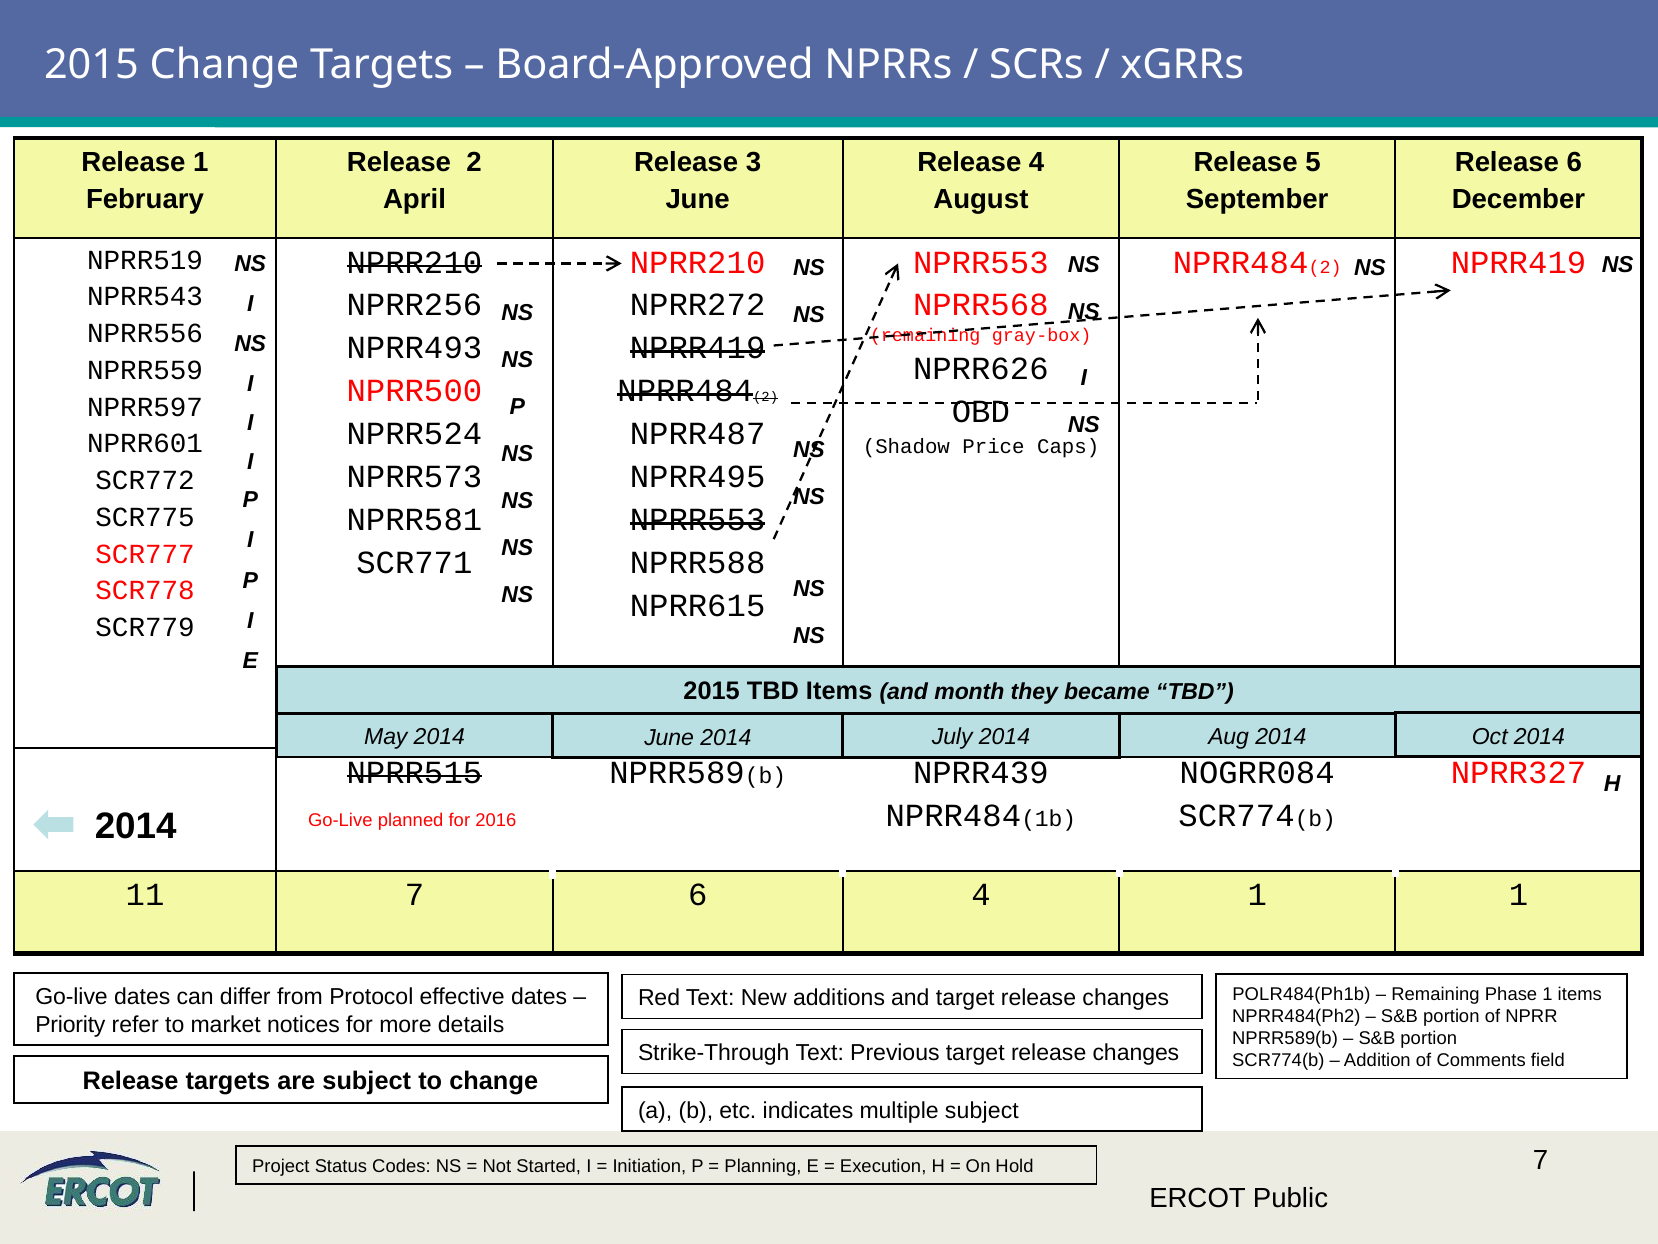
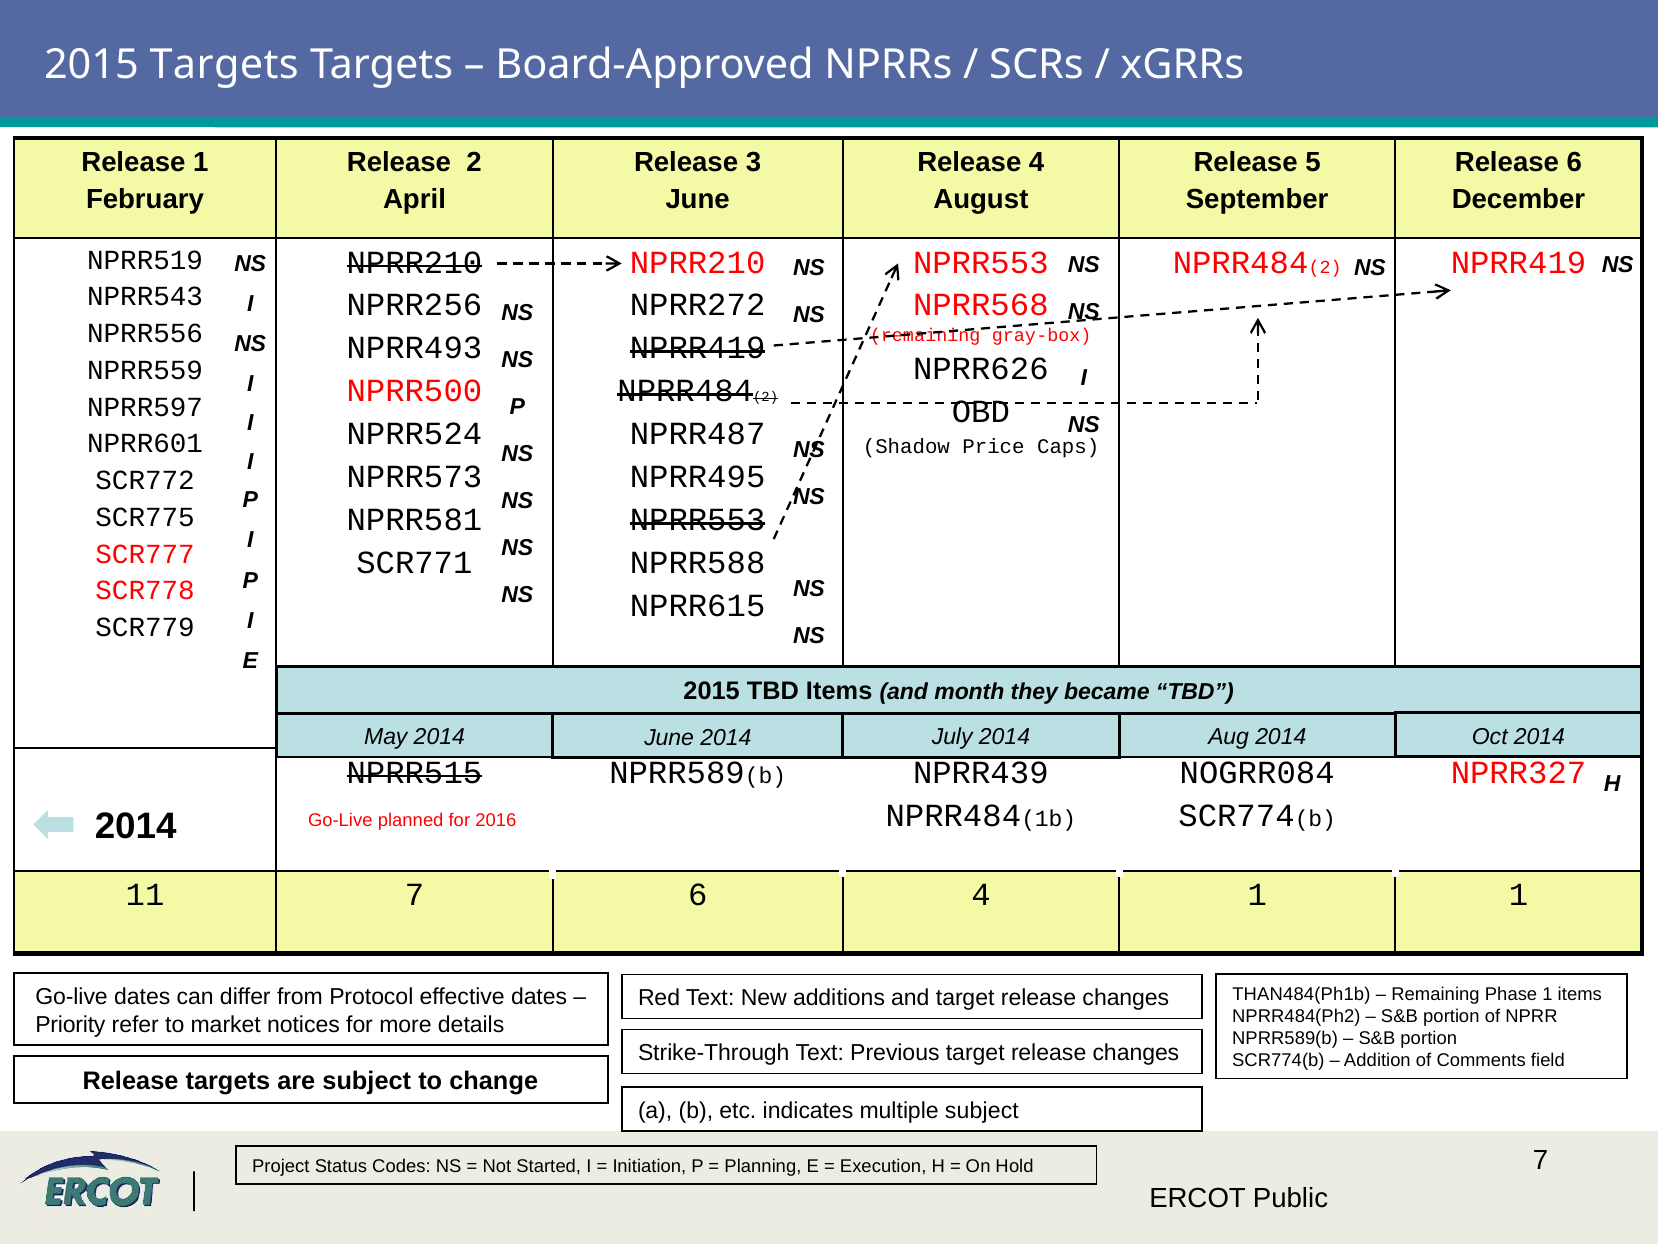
2015 Change: Change -> Targets
POLR484(Ph1b: POLR484(Ph1b -> THAN484(Ph1b
